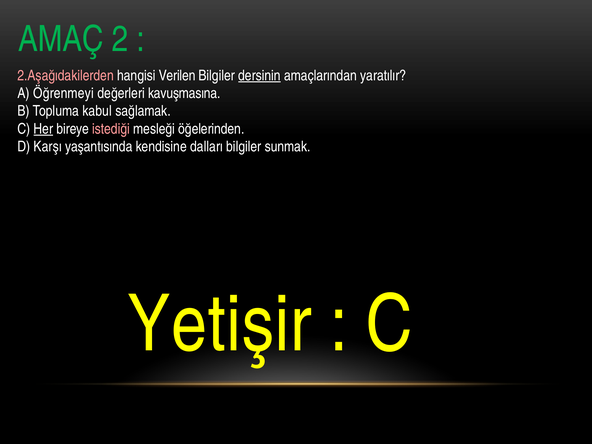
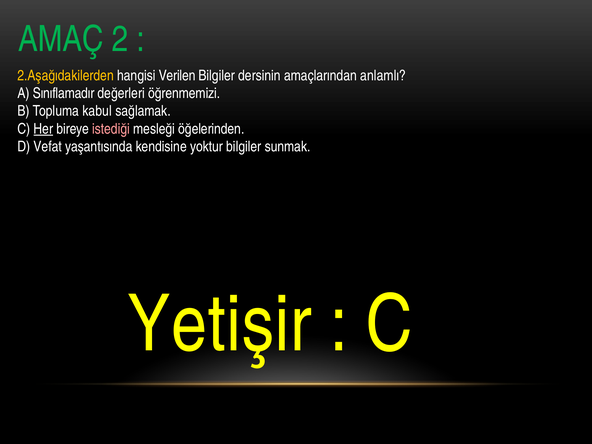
2.Aşağıdakilerden colour: pink -> yellow
dersinin underline: present -> none
yaratılır: yaratılır -> anlamlı
Öğrenmeyi: Öğrenmeyi -> Sınıflamadır
kavuşmasına: kavuşmasına -> öğrenmemizi
Karşı: Karşı -> Vefat
dalları: dalları -> yoktur
